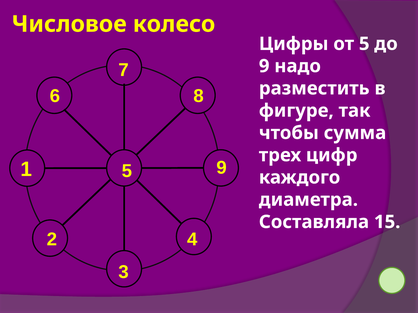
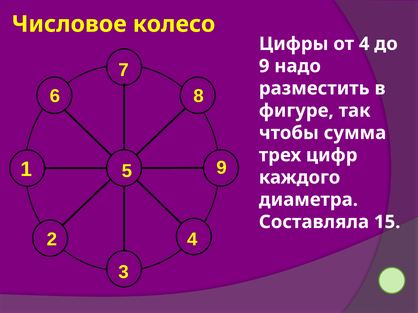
от 5: 5 -> 4
